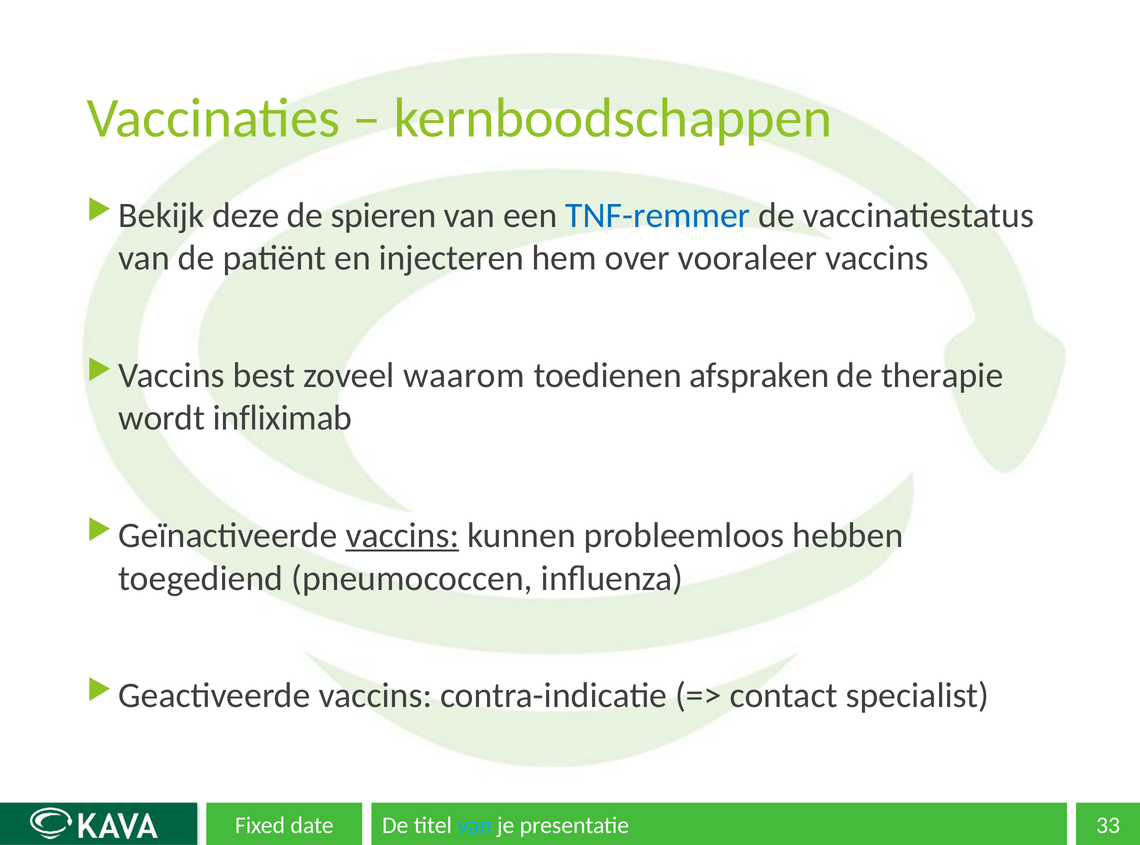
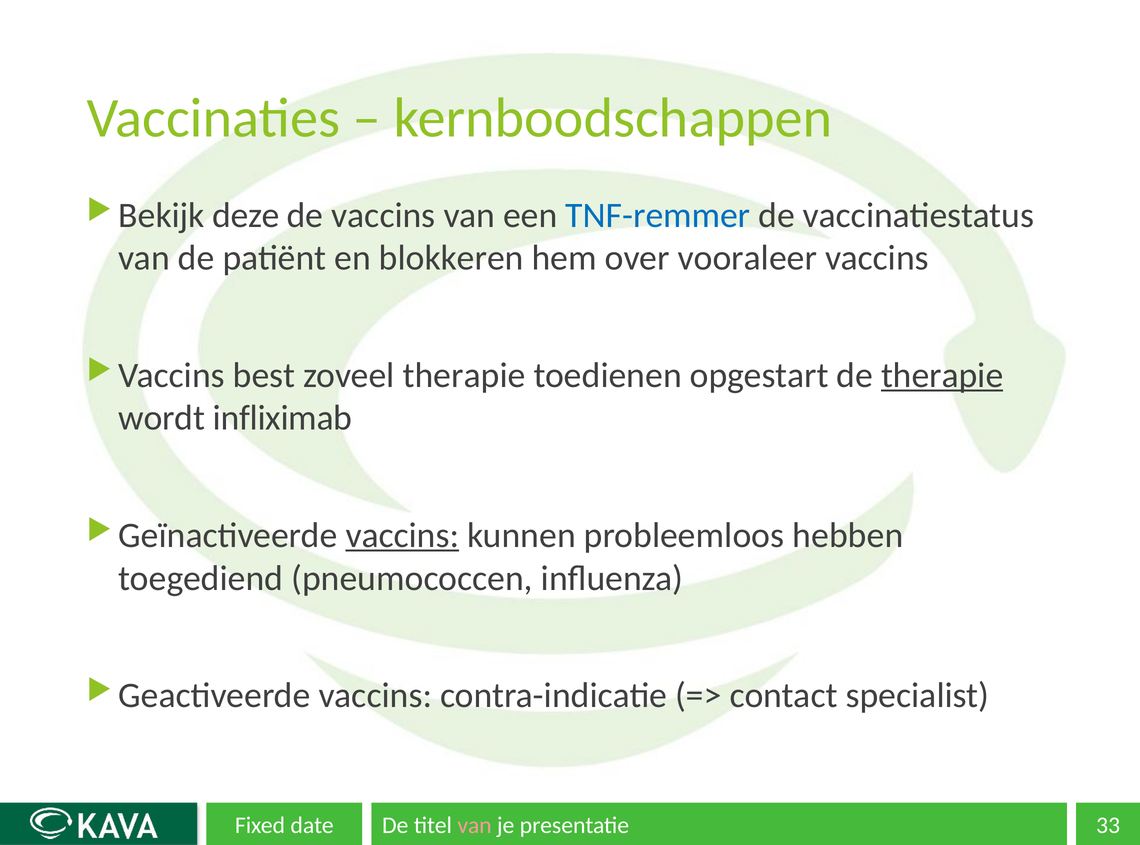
de spieren: spieren -> vaccins
injecteren: injecteren -> blokkeren
zoveel waarom: waarom -> therapie
afspraken: afspraken -> opgestart
therapie at (942, 375) underline: none -> present
van at (475, 825) colour: light blue -> pink
